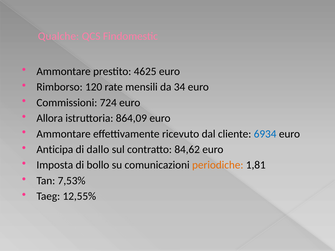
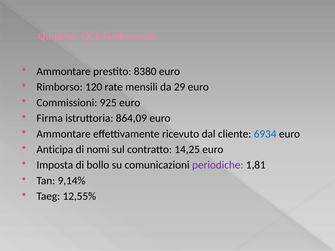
4625: 4625 -> 8380
34: 34 -> 29
724: 724 -> 925
Allora: Allora -> Firma
dallo: dallo -> nomi
84,62: 84,62 -> 14,25
periodiche colour: orange -> purple
7,53%: 7,53% -> 9,14%
